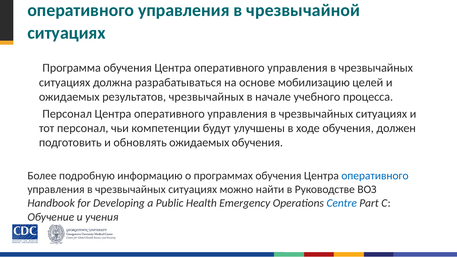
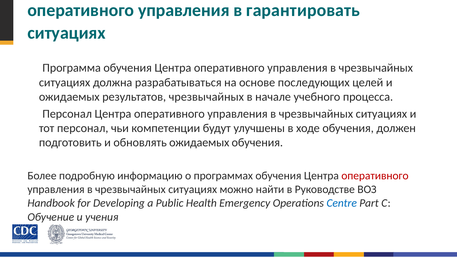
чрезвычайной: чрезвычайной -> гарантировать
мобилизацию: мобилизацию -> последующих
оперативного at (375, 176) colour: blue -> red
